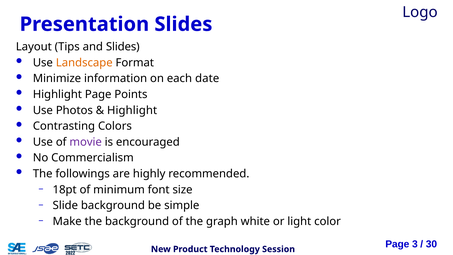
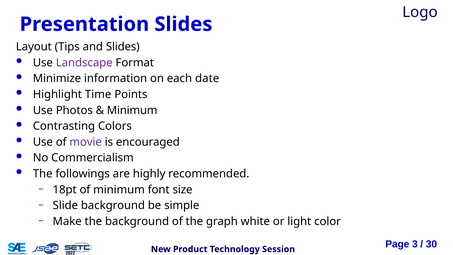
Landscape colour: orange -> purple
Highlight Page: Page -> Time
Highlight at (132, 110): Highlight -> Minimum
